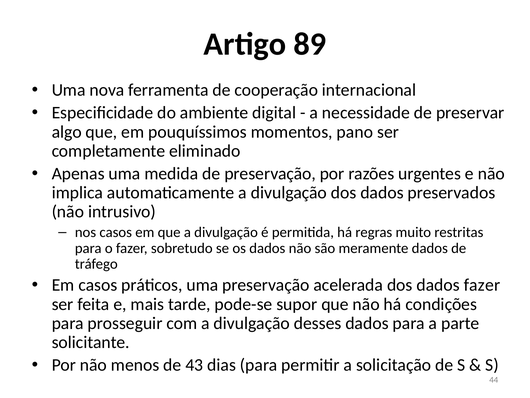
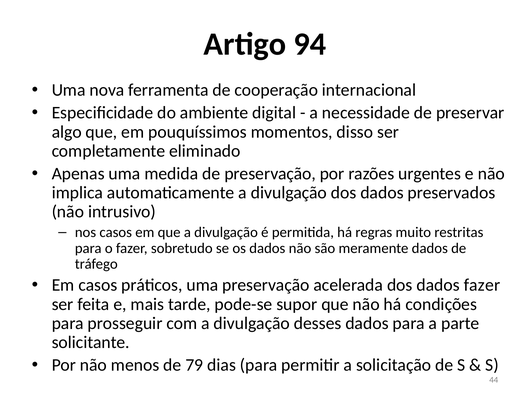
89: 89 -> 94
pano: pano -> disso
43: 43 -> 79
